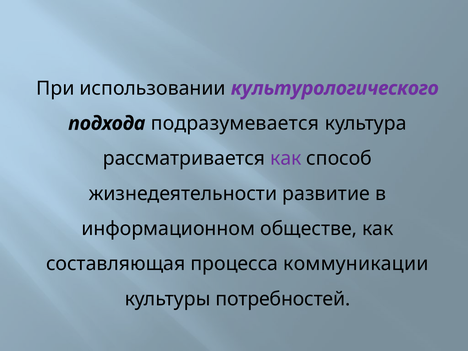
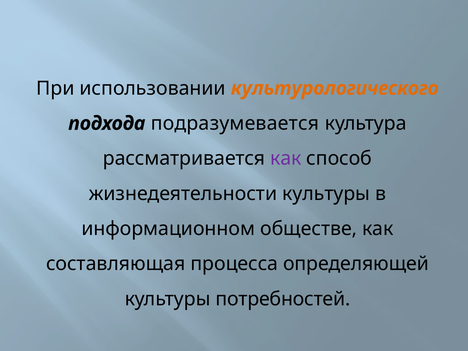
культурологического colour: purple -> orange
жизнедеятельности развитие: развитие -> культуры
коммуникации: коммуникации -> определяющей
